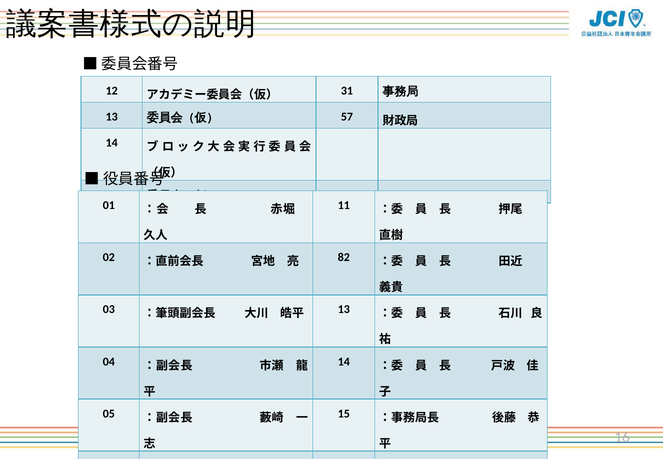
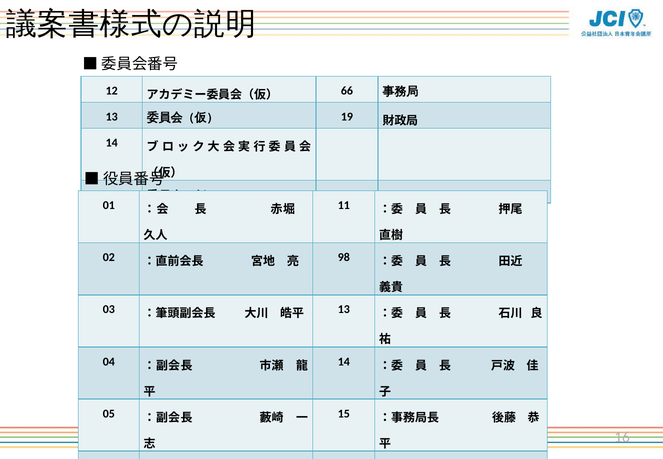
31: 31 -> 66
57: 57 -> 19
82: 82 -> 98
